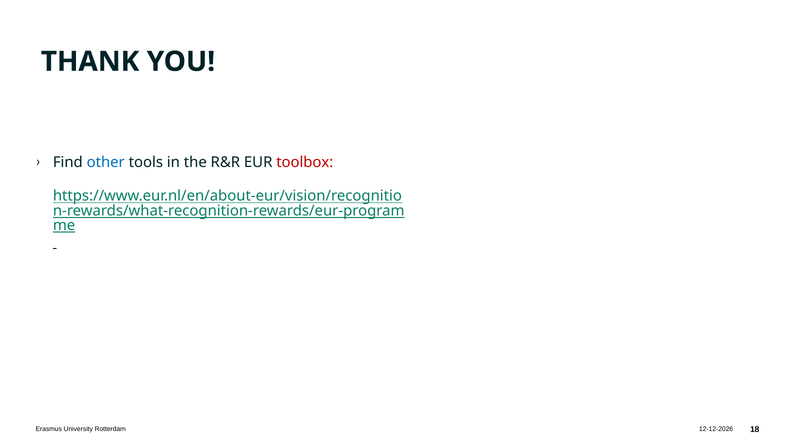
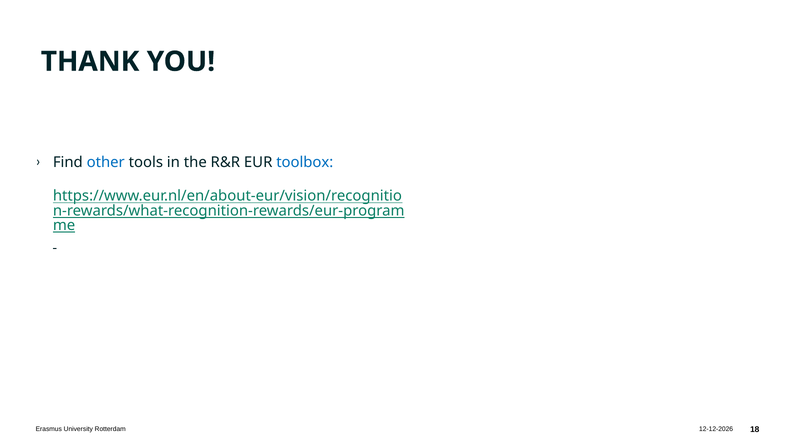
toolbox colour: red -> blue
